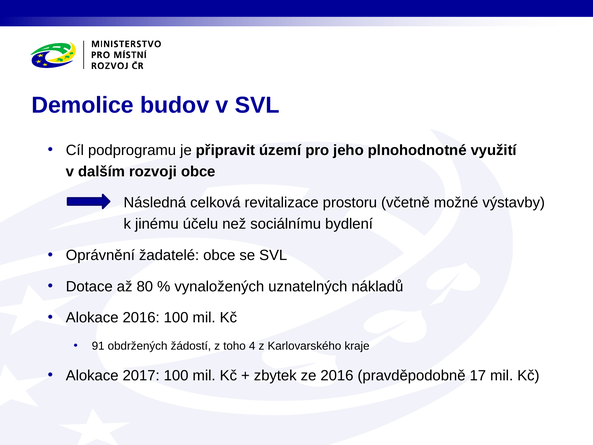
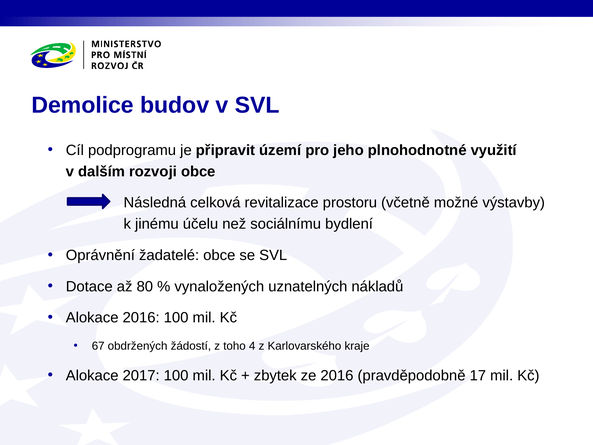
91: 91 -> 67
